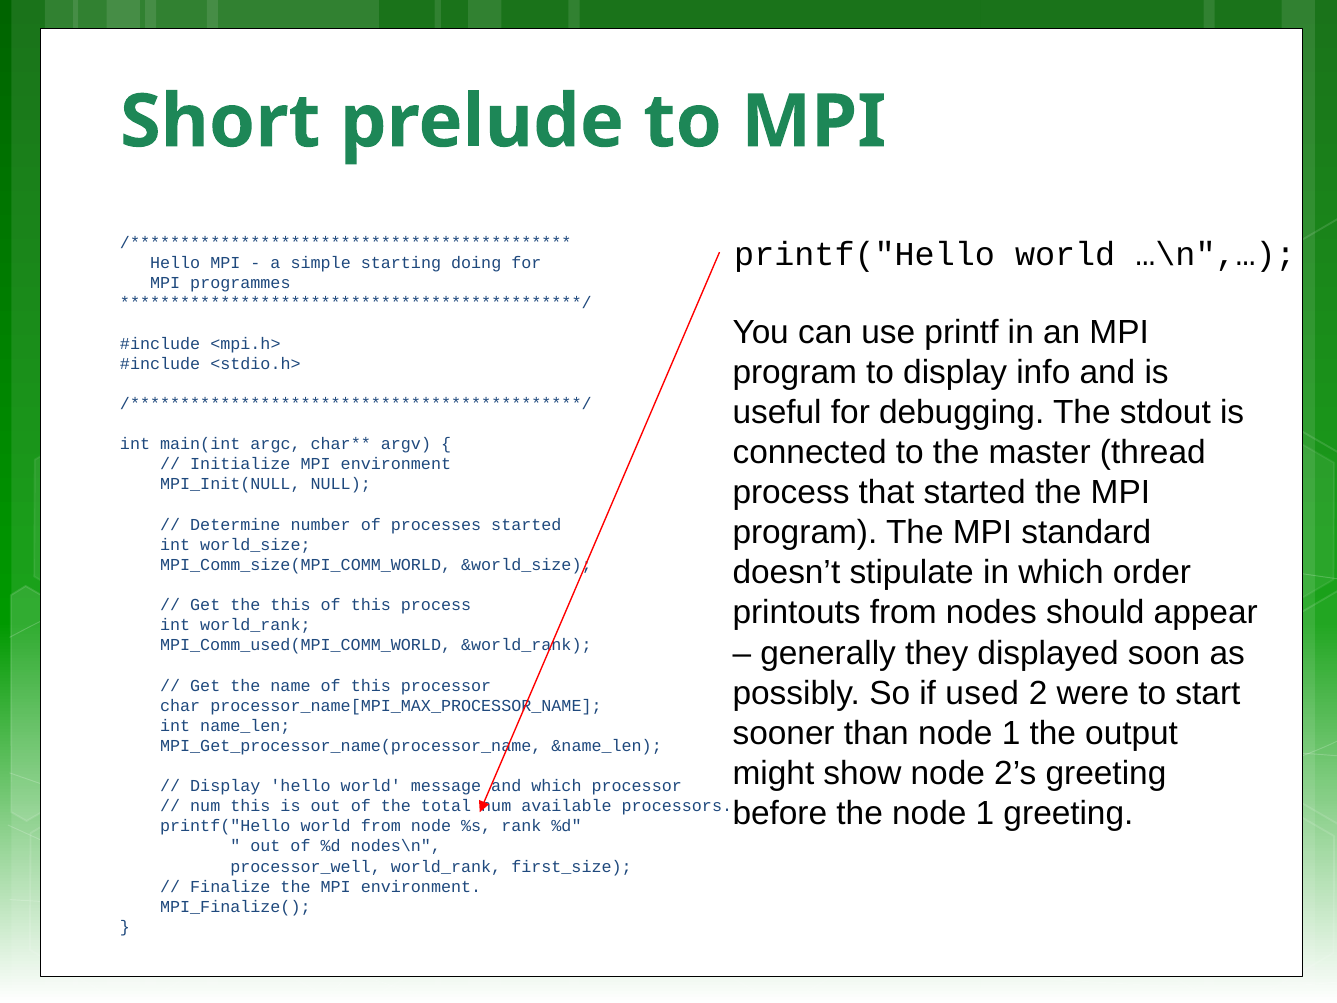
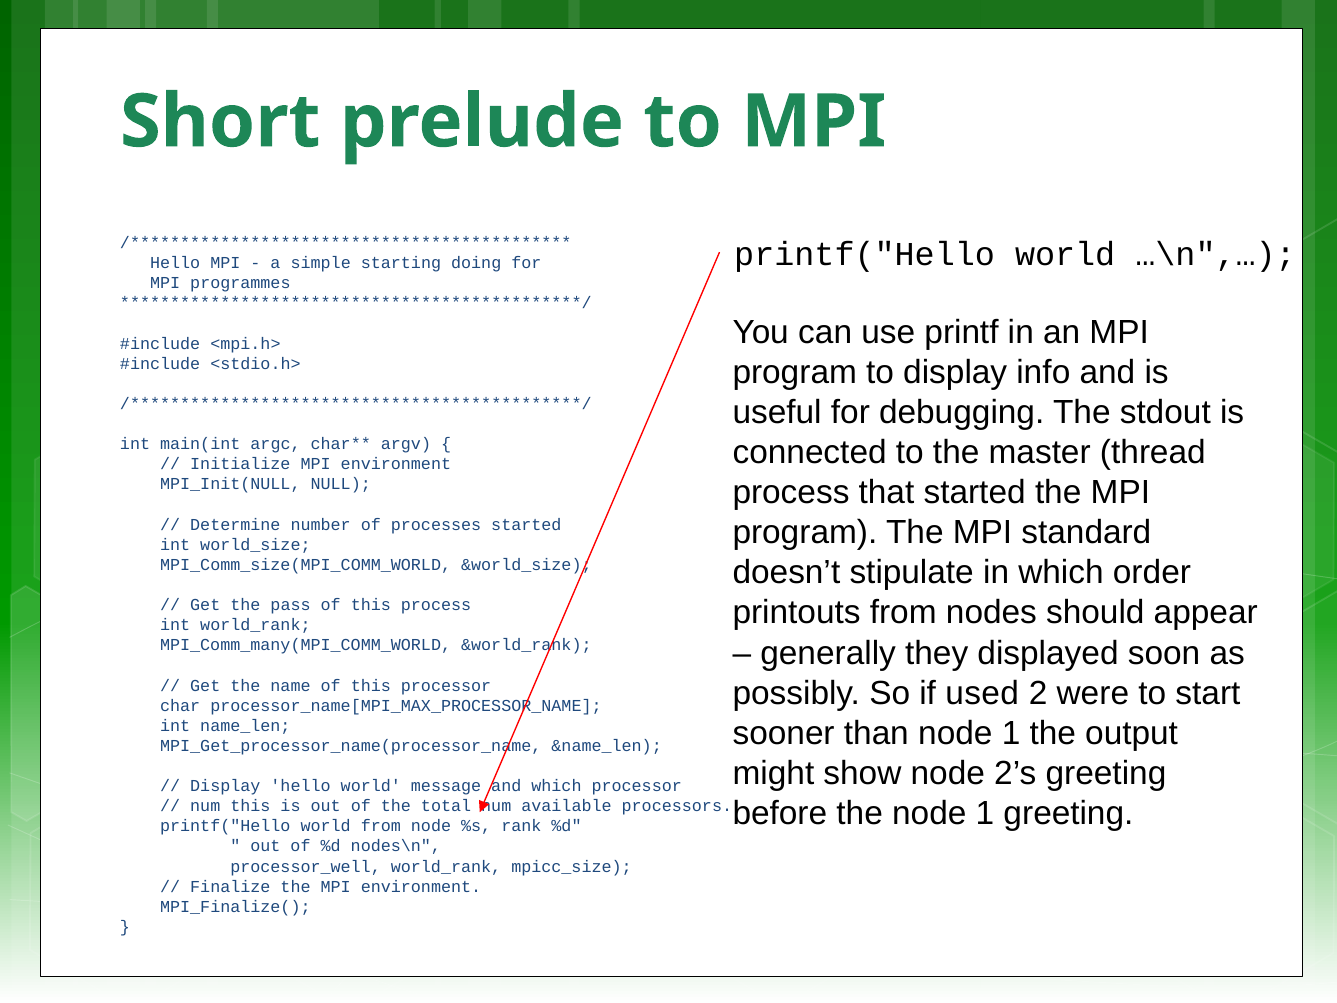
the this: this -> pass
MPI_Comm_used(MPI_COMM_WORLD: MPI_Comm_used(MPI_COMM_WORLD -> MPI_Comm_many(MPI_COMM_WORLD
first_size: first_size -> mpicc_size
